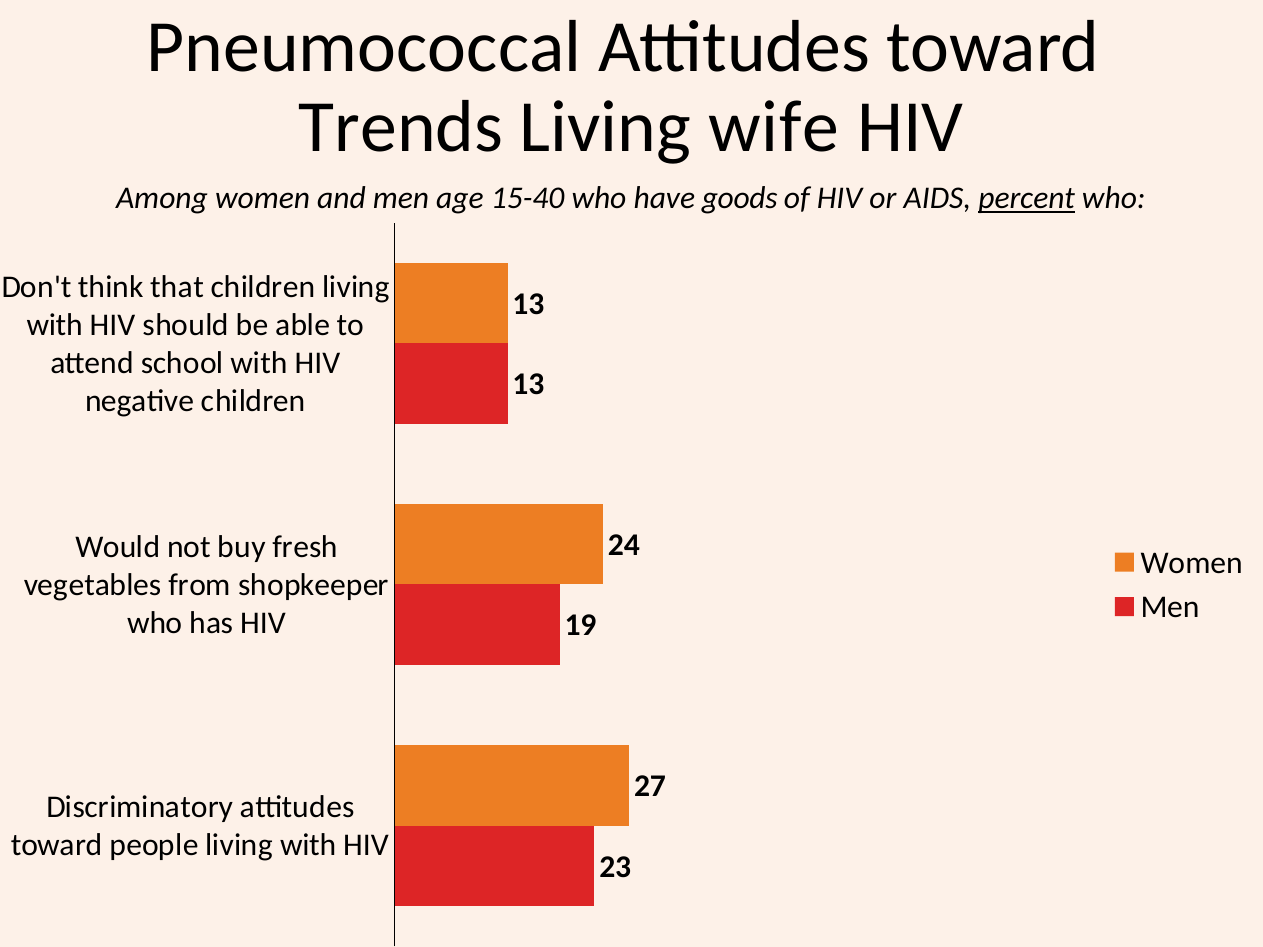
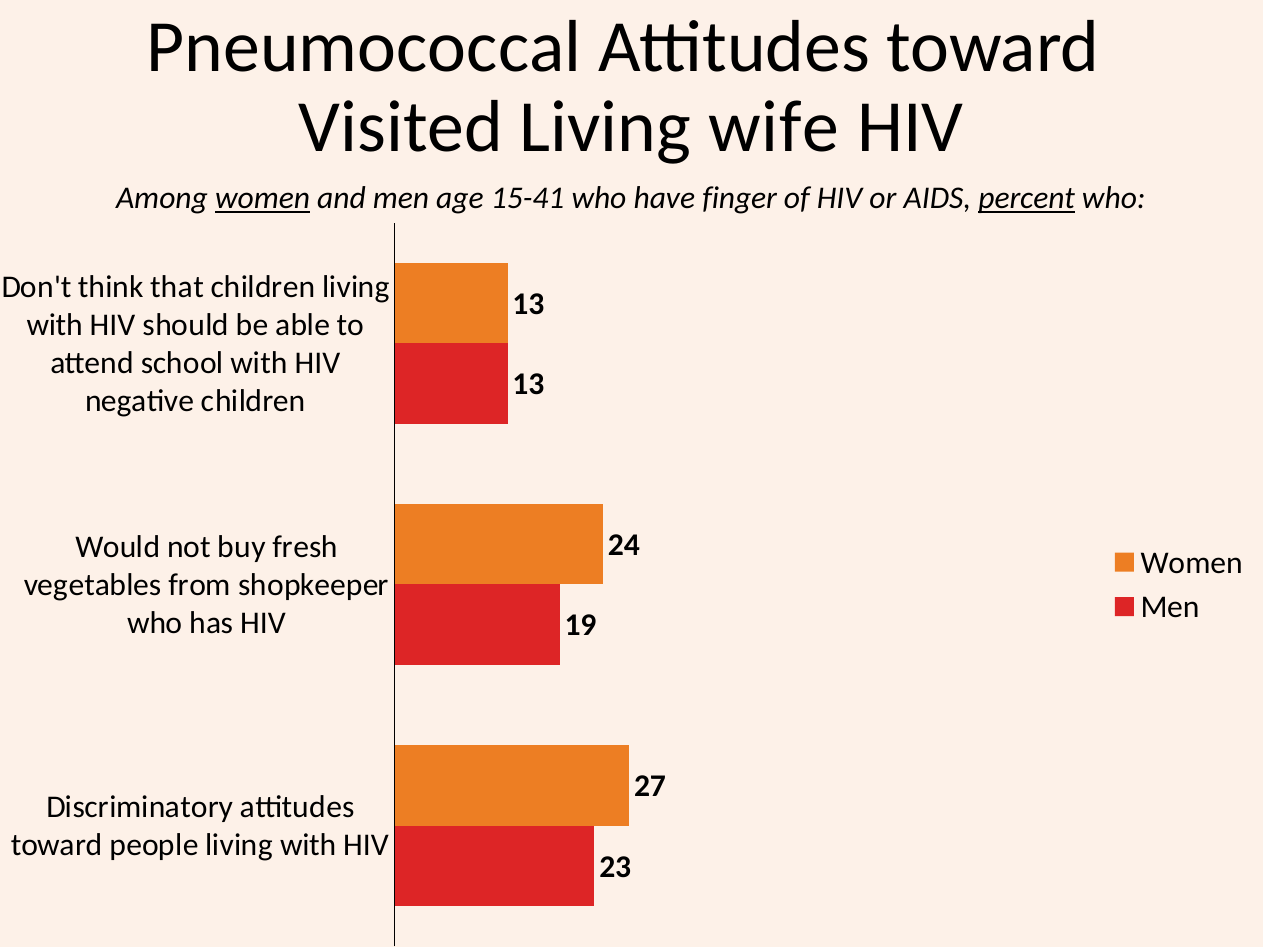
Trends: Trends -> Visited
women at (263, 198) underline: none -> present
15-40: 15-40 -> 15-41
goods: goods -> finger
